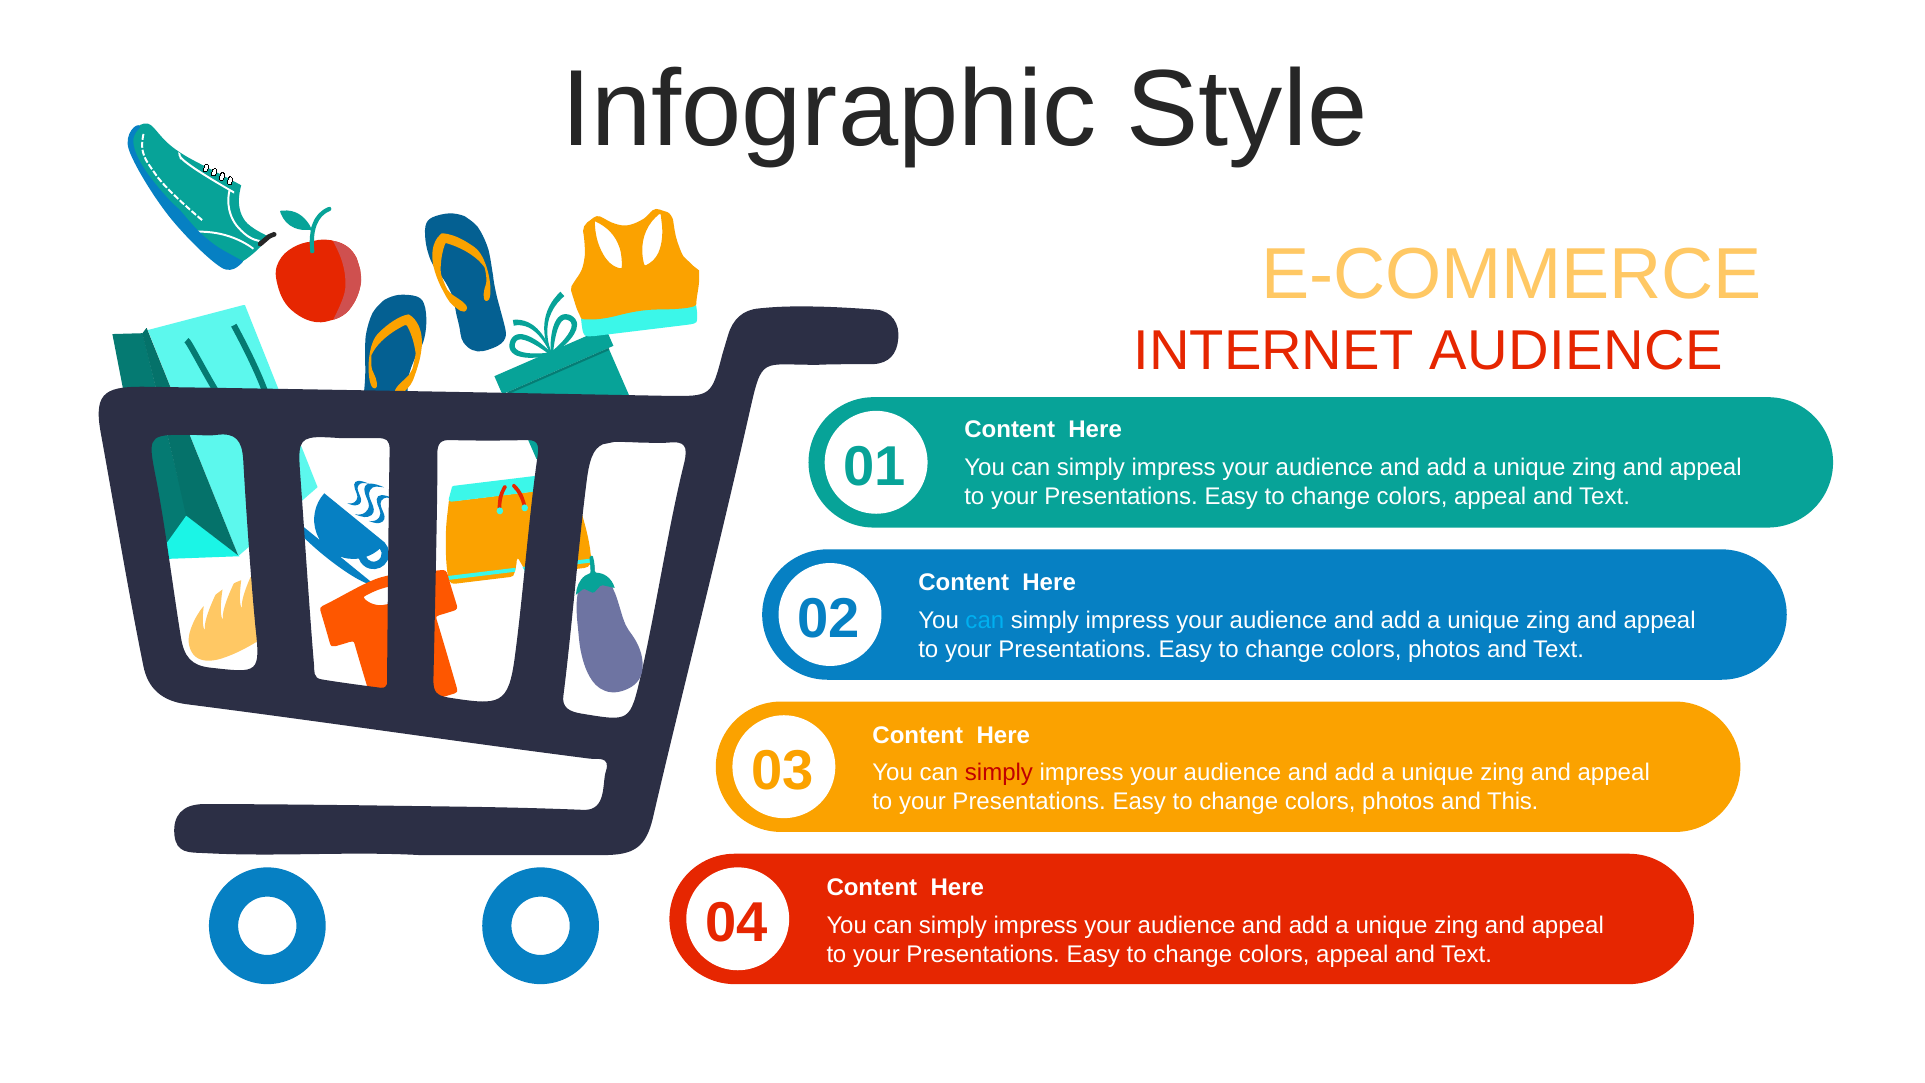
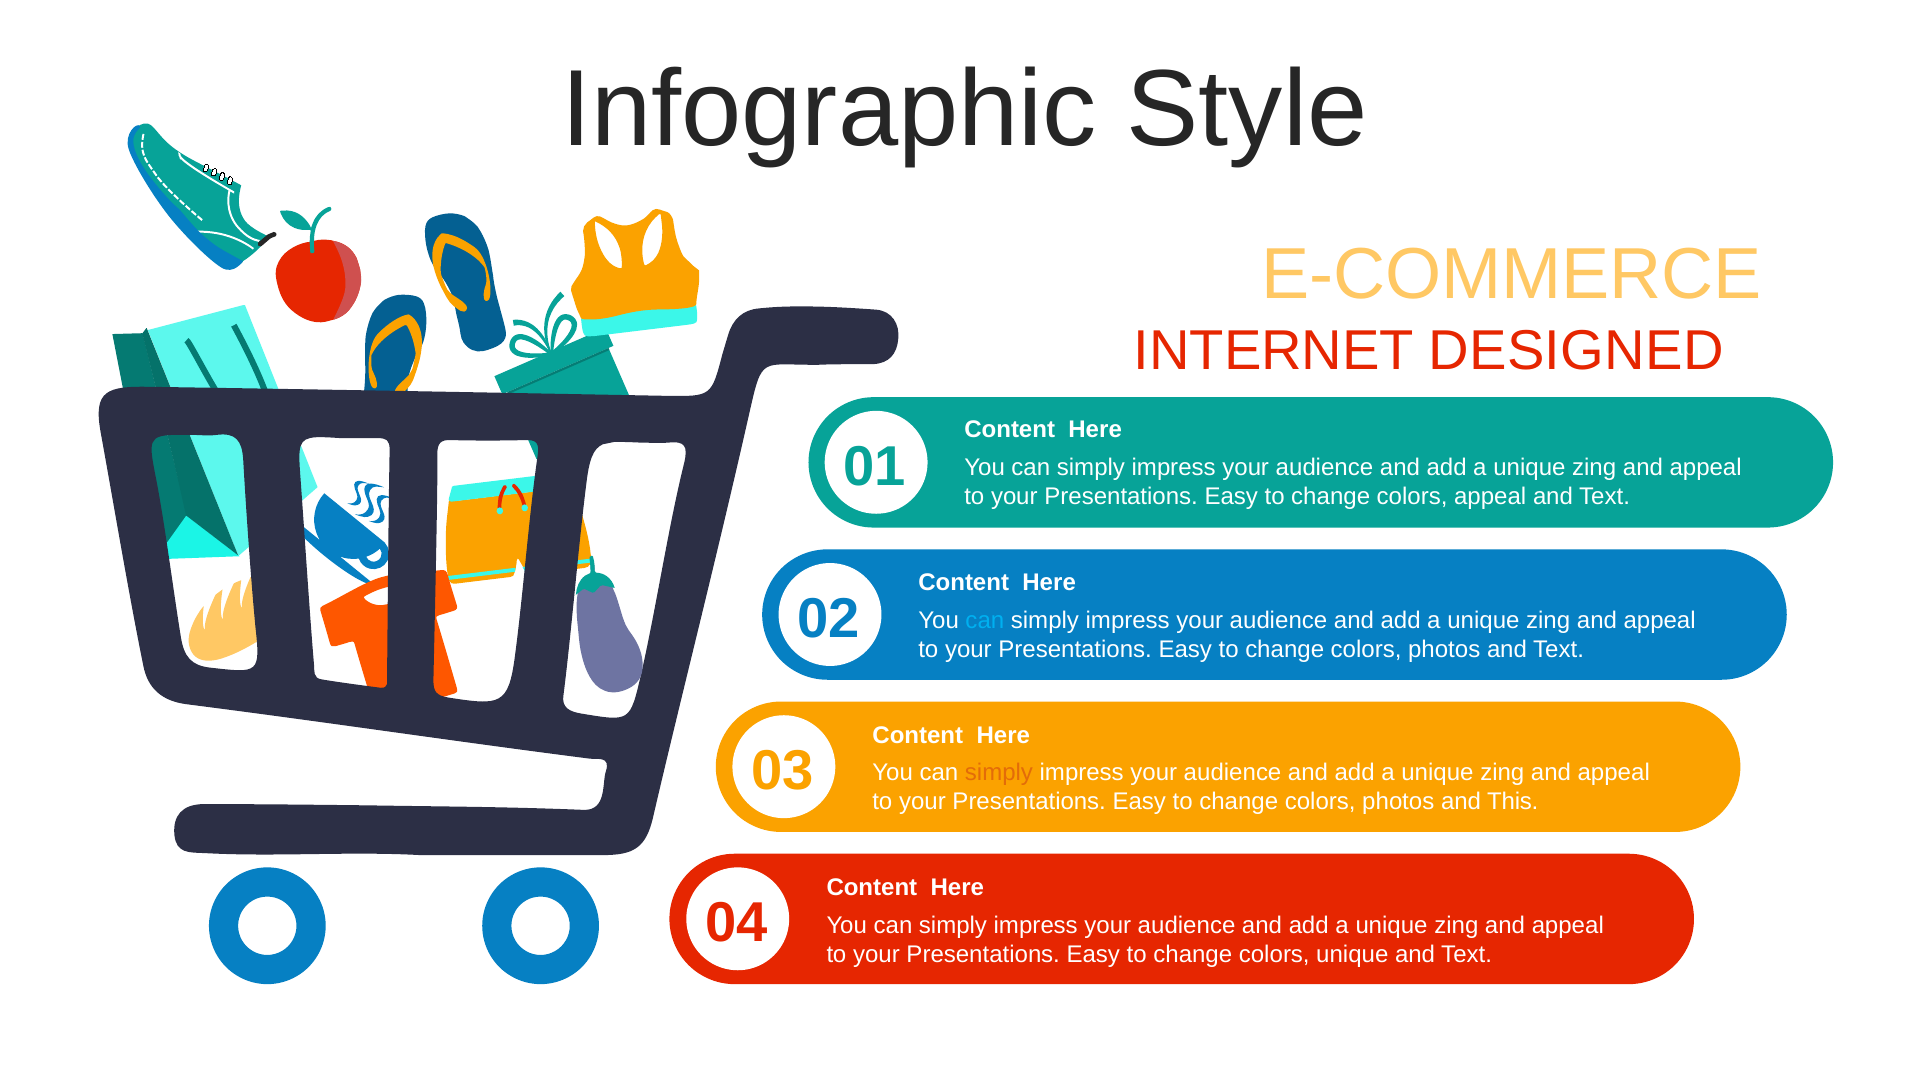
INTERNET AUDIENCE: AUDIENCE -> DESIGNED
simply at (999, 773) colour: red -> orange
appeal at (1352, 954): appeal -> unique
